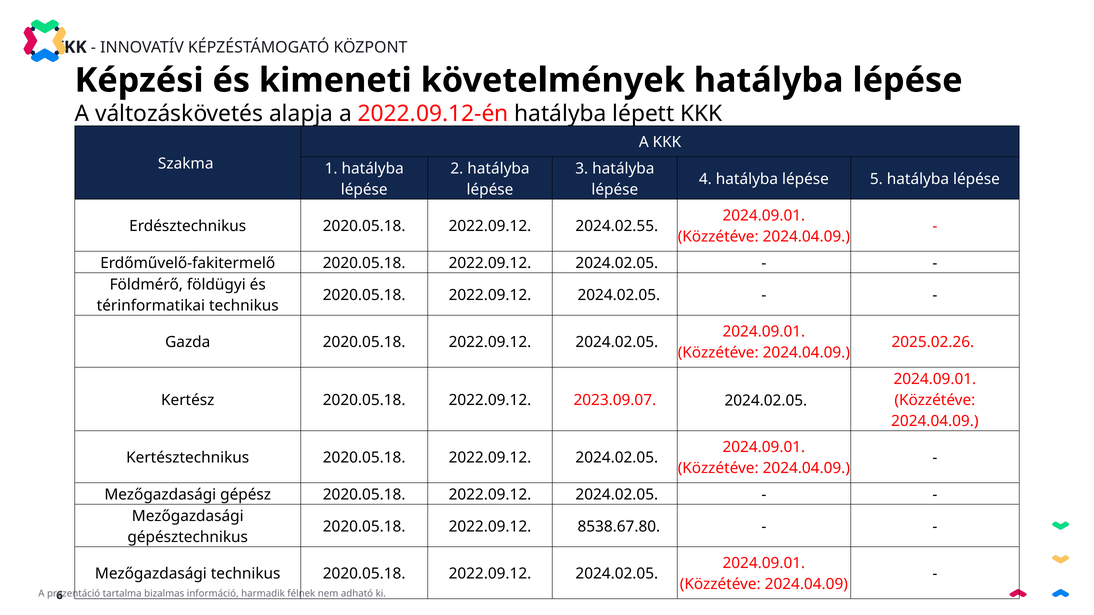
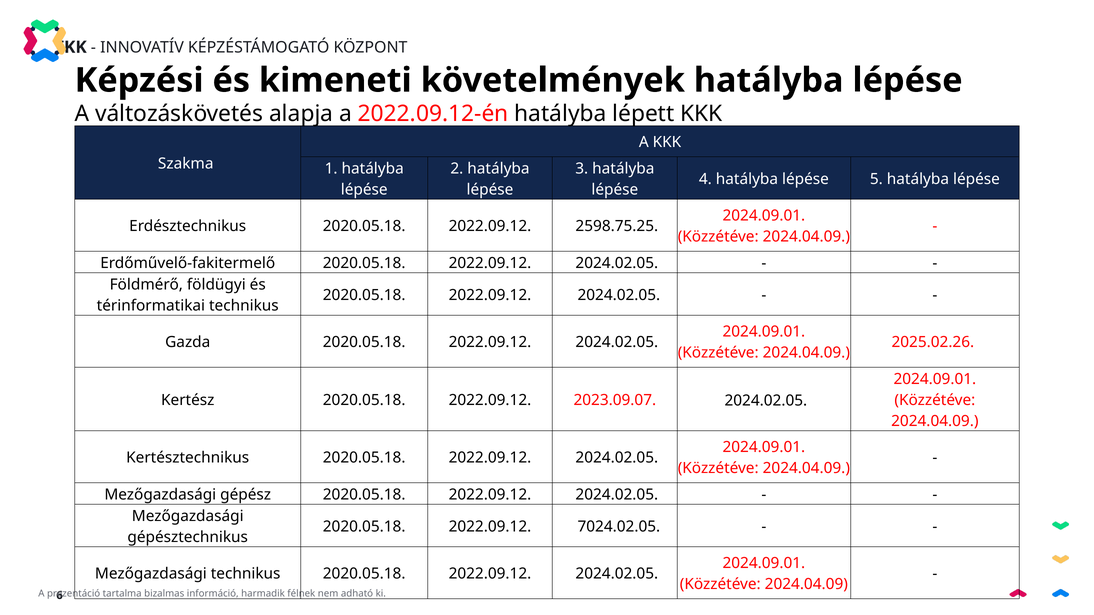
2024.02.55: 2024.02.55 -> 2598.75.25
8538.67.80: 8538.67.80 -> 7024.02.05
